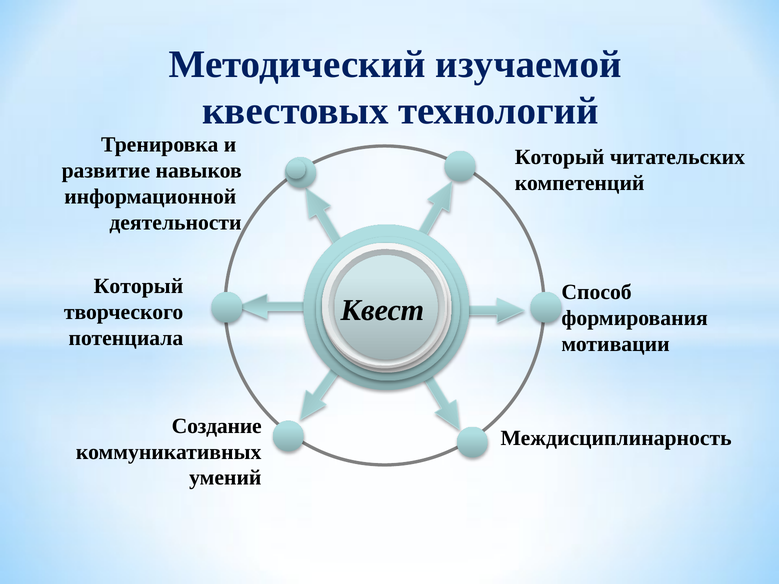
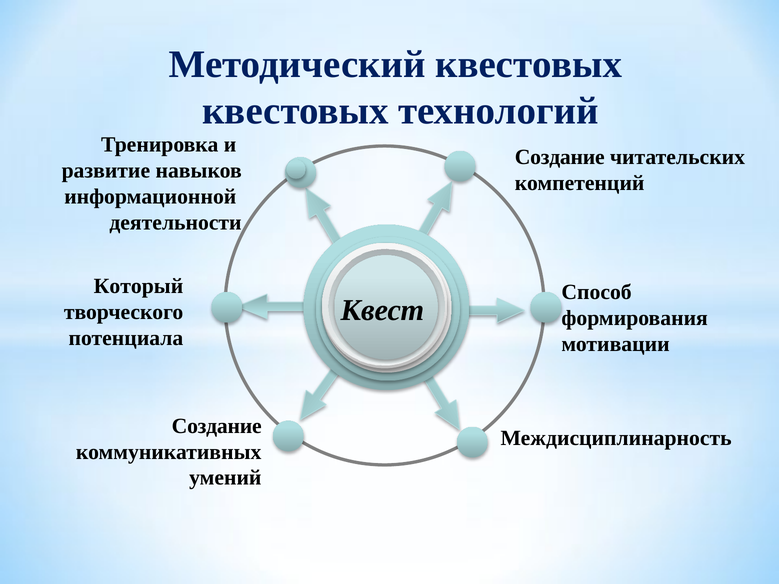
Методический изучаемой: изучаемой -> квестовых
Который at (560, 157): Который -> Создание
